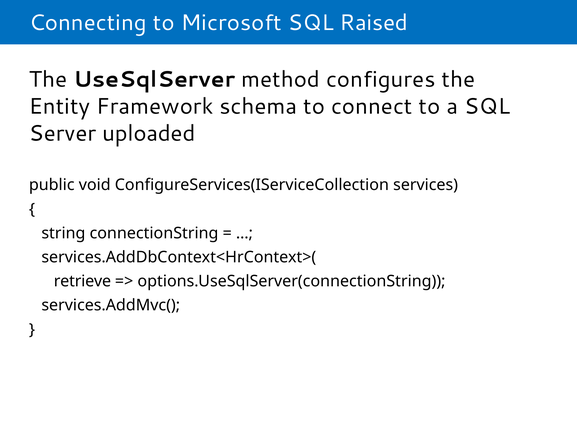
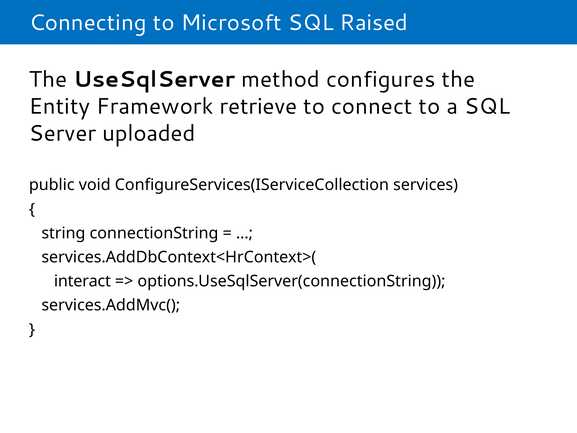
schema: schema -> retrieve
retrieve: retrieve -> interact
